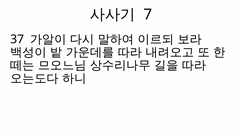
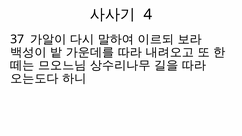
7: 7 -> 4
